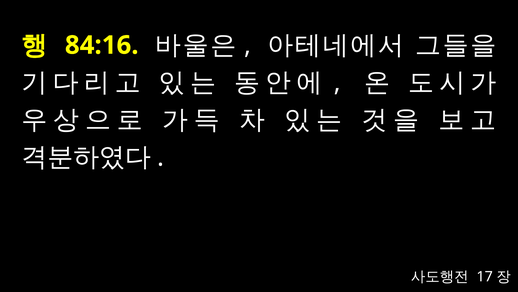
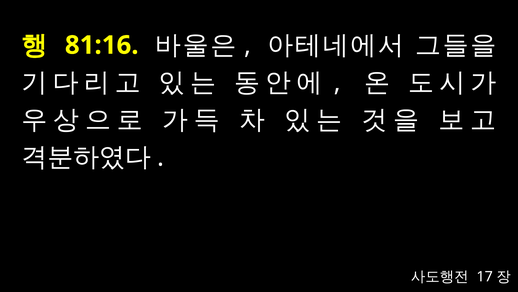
84:16: 84:16 -> 81:16
